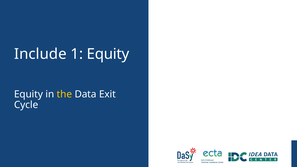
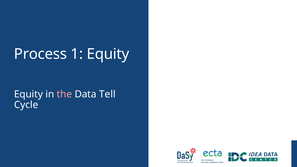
Include: Include -> Process
the colour: yellow -> pink
Exit: Exit -> Tell
